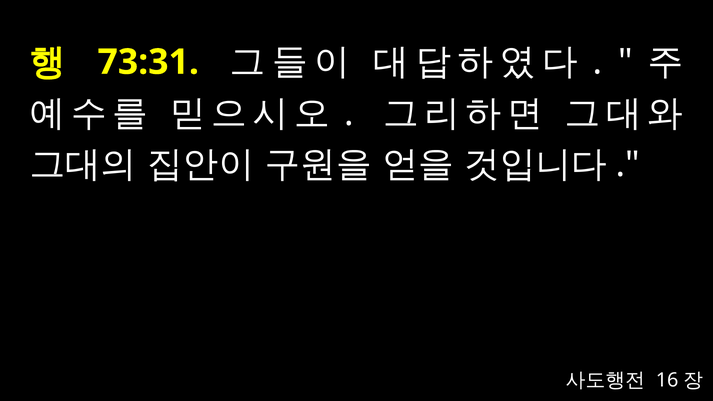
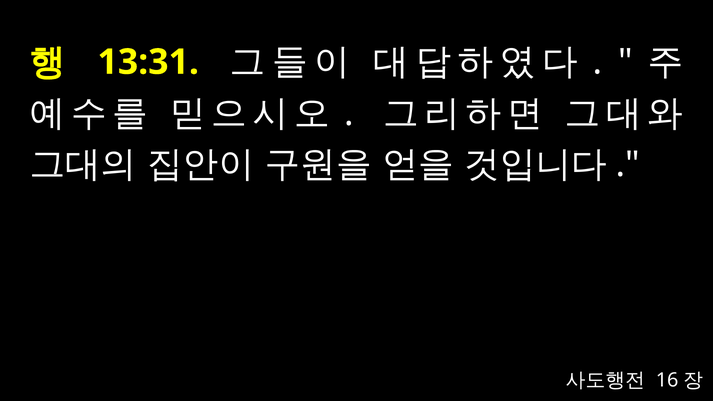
73:31: 73:31 -> 13:31
